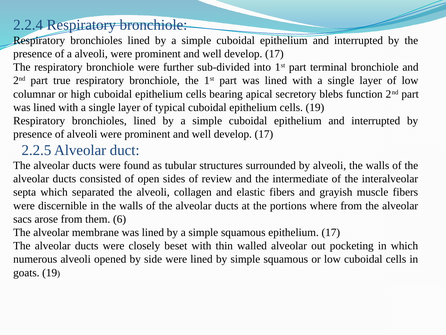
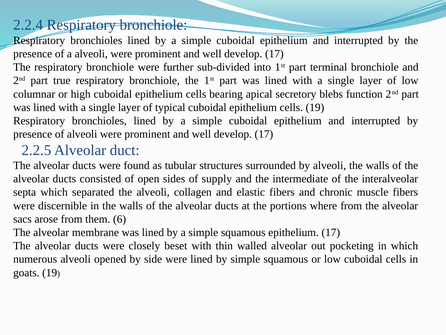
review: review -> supply
grayish: grayish -> chronic
